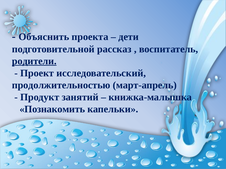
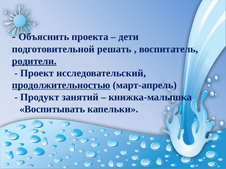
рассказ: рассказ -> решать
продолжительностью underline: none -> present
Познакомить: Познакомить -> Воспитывать
